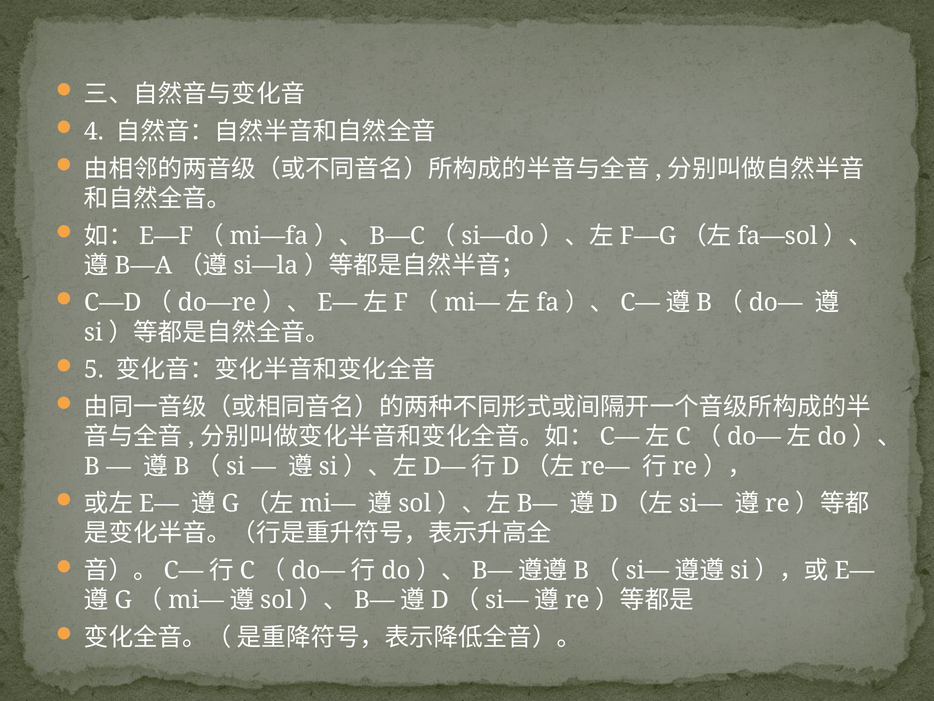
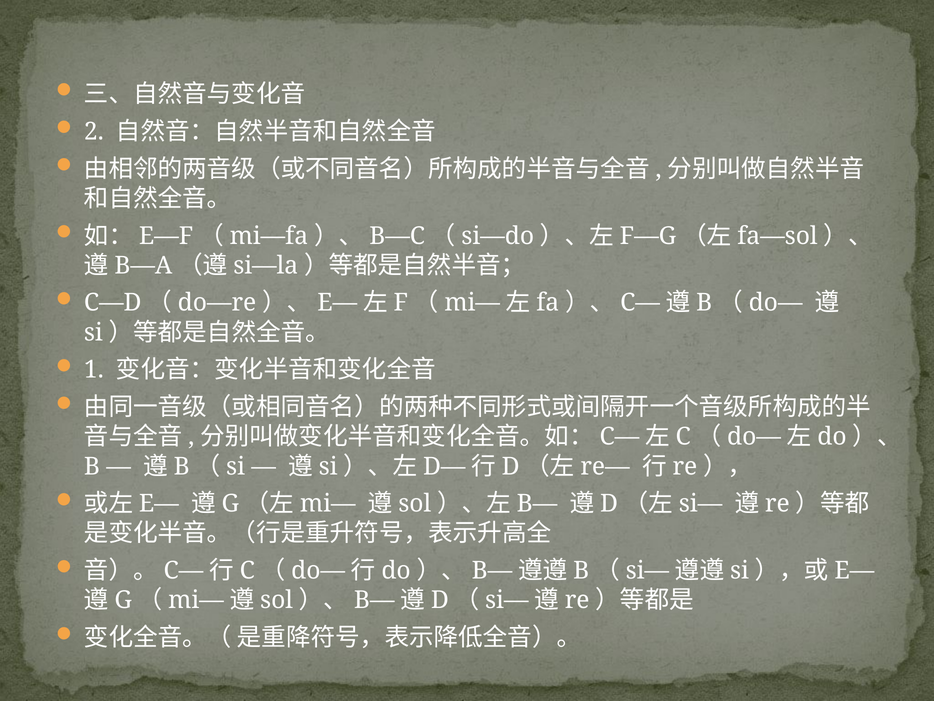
4: 4 -> 2
5: 5 -> 1
